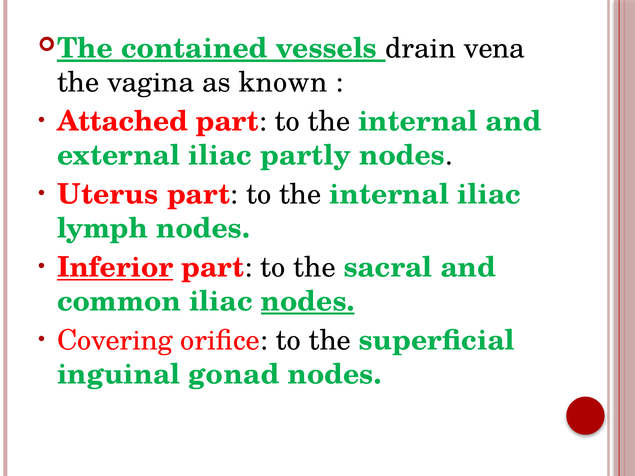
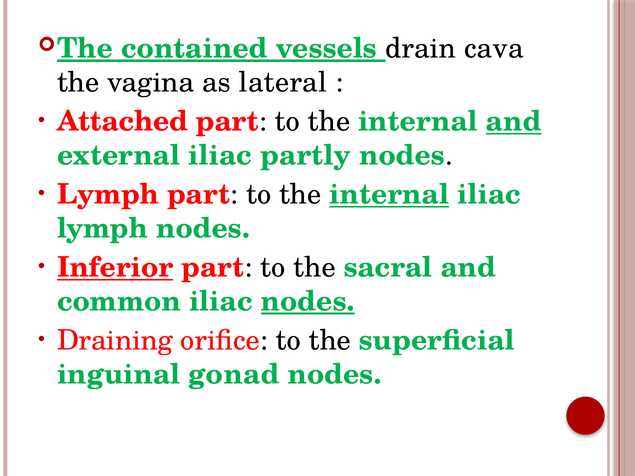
vena: vena -> cava
known: known -> lateral
and at (514, 122) underline: none -> present
Uterus at (108, 195): Uterus -> Lymph
internal at (389, 195) underline: none -> present
Covering: Covering -> Draining
